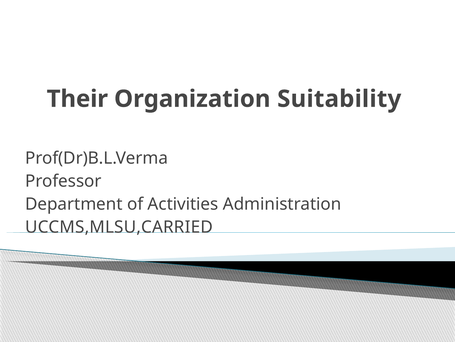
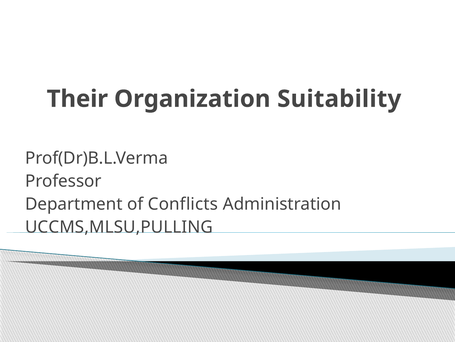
Activities: Activities -> Conflicts
UCCMS,MLSU,CARRIED: UCCMS,MLSU,CARRIED -> UCCMS,MLSU,PULLING
